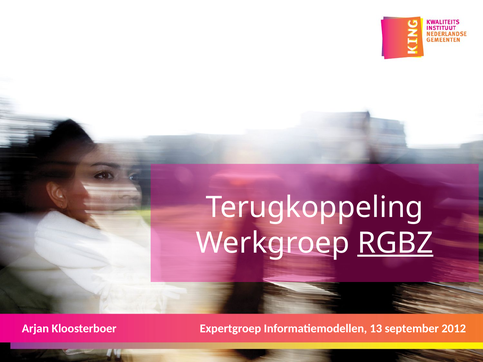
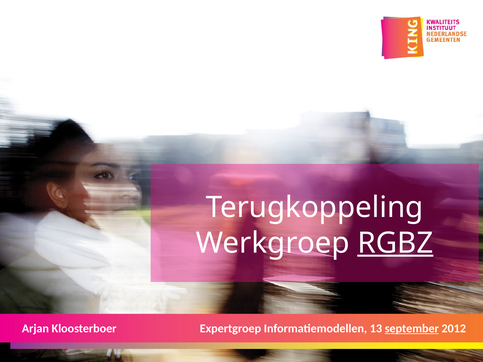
september underline: none -> present
